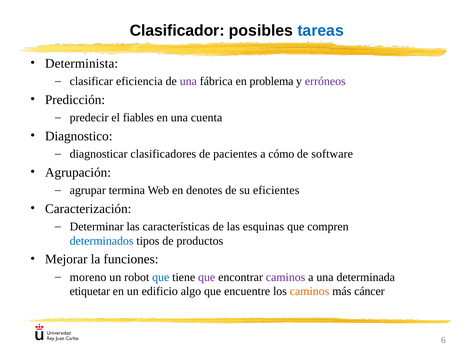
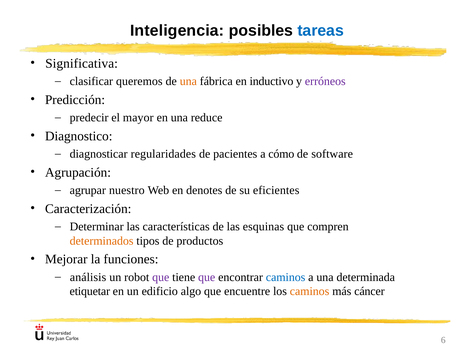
Clasificador: Clasificador -> Inteligencia
Determinista: Determinista -> Significativa
eficiencia: eficiencia -> queremos
una at (188, 81) colour: purple -> orange
problema: problema -> inductivo
fiables: fiables -> mayor
cuenta: cuenta -> reduce
clasificadores: clasificadores -> regularidades
termina: termina -> nuestro
determinados colour: blue -> orange
moreno: moreno -> análisis
que at (161, 277) colour: blue -> purple
caminos at (286, 277) colour: purple -> blue
